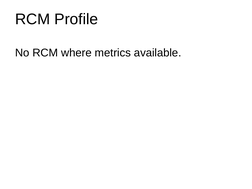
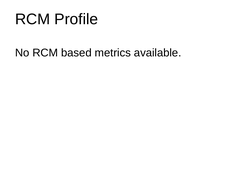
where: where -> based
